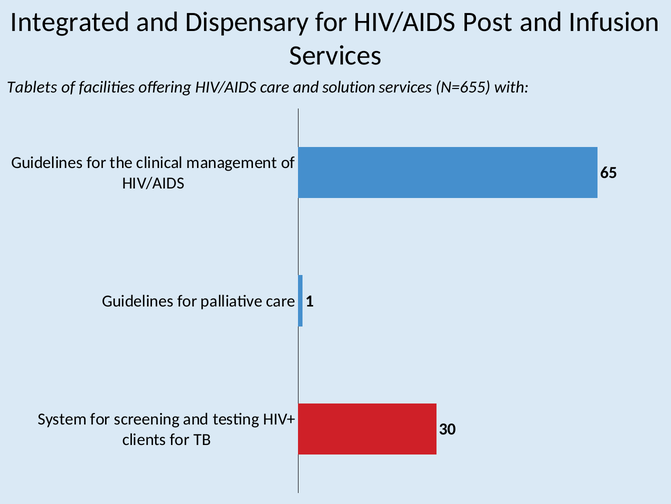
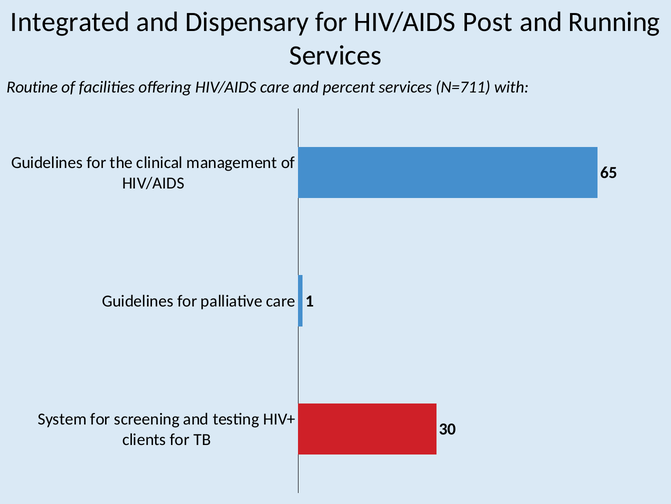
Infusion: Infusion -> Running
Tablets: Tablets -> Routine
solution: solution -> percent
N=655: N=655 -> N=711
